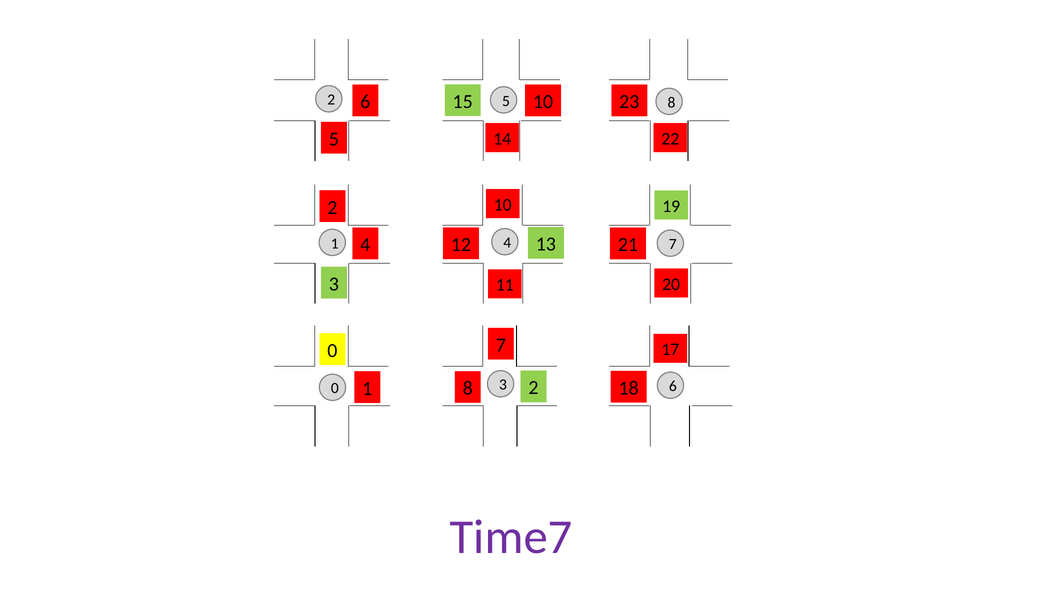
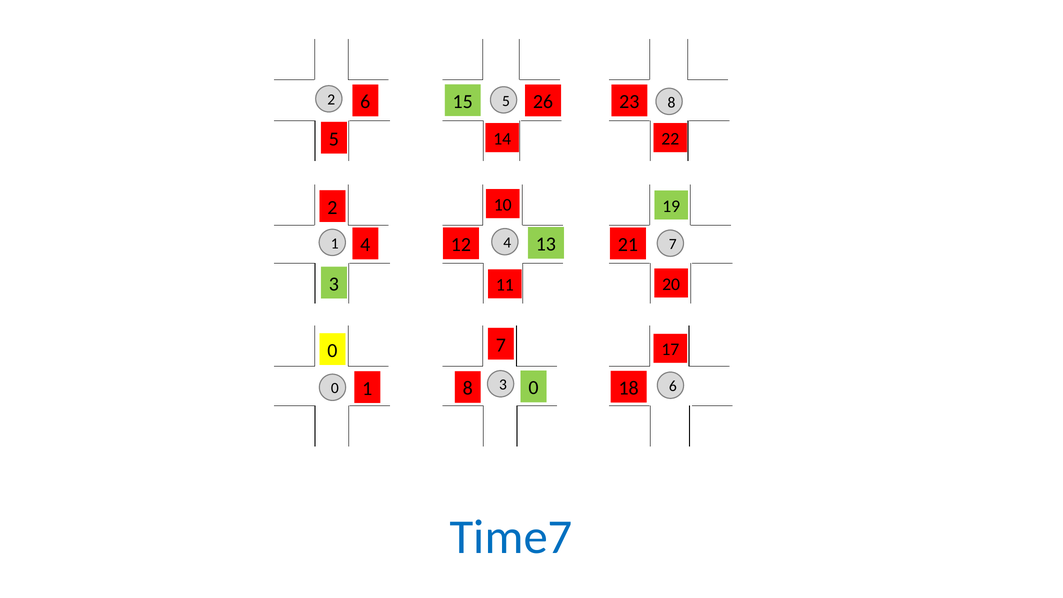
15 10: 10 -> 26
8 2: 2 -> 0
Time7 colour: purple -> blue
